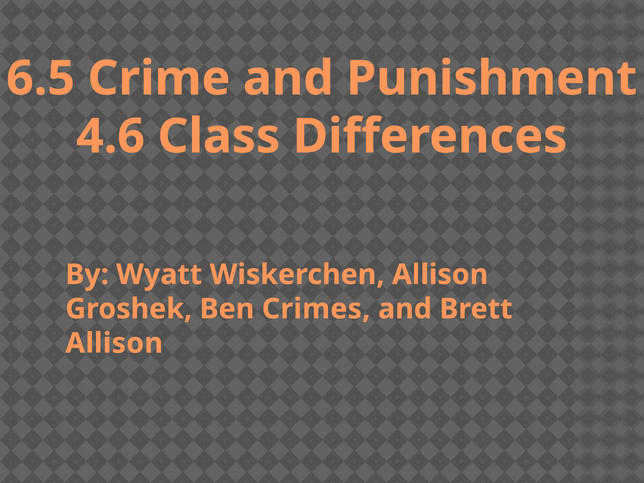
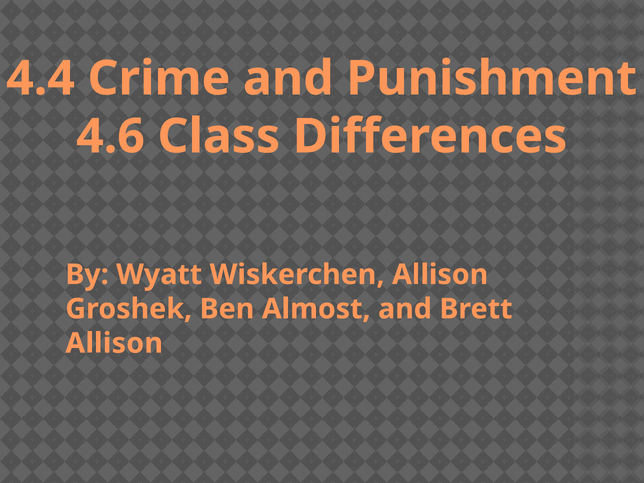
6.5: 6.5 -> 4.4
Crimes: Crimes -> Almost
